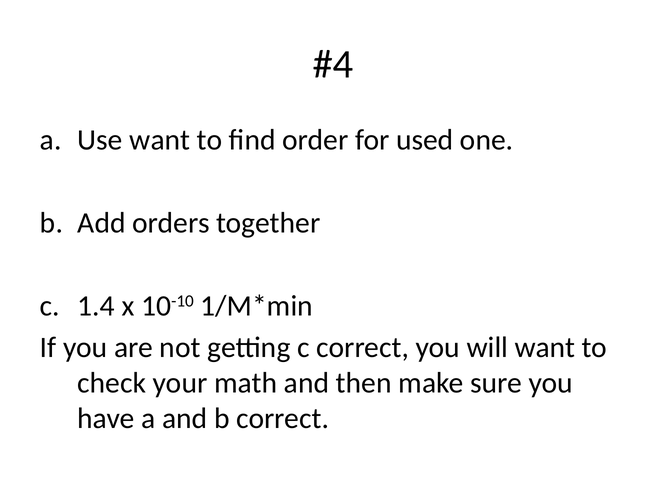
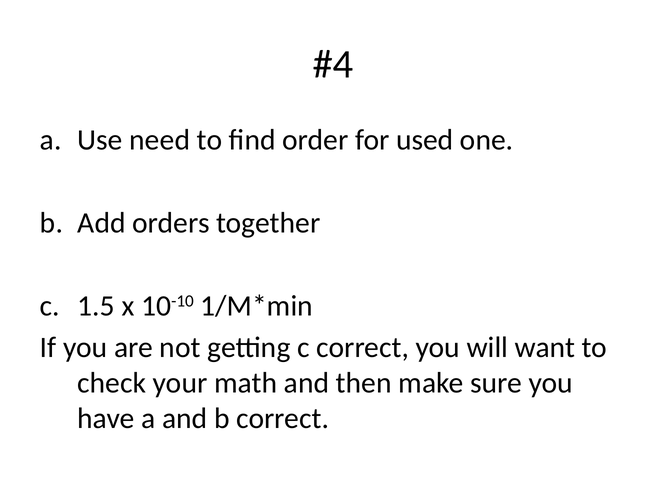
Use want: want -> need
1.4: 1.4 -> 1.5
